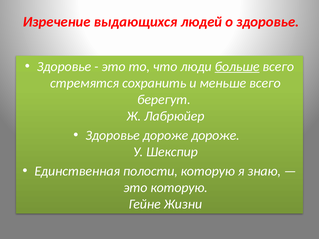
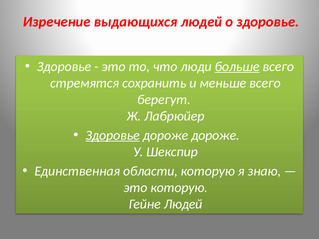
Здоровье at (113, 135) underline: none -> present
полости: полости -> области
Гейне Жизни: Жизни -> Людей
